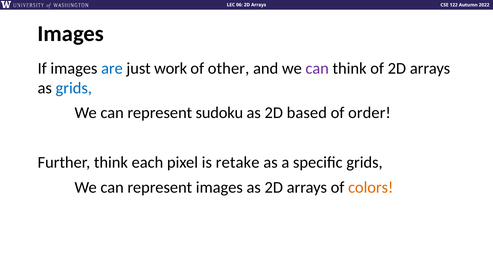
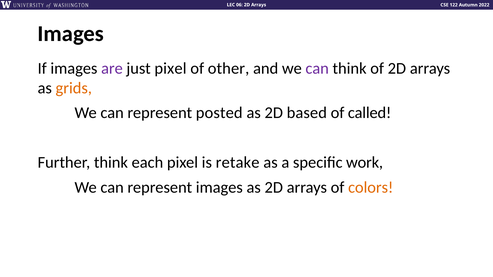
are colour: blue -> purple
just work: work -> pixel
grids at (74, 88) colour: blue -> orange
sudoku: sudoku -> posted
order: order -> called
specific grids: grids -> work
